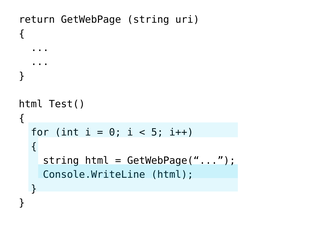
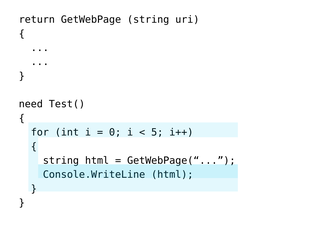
html at (31, 104): html -> need
